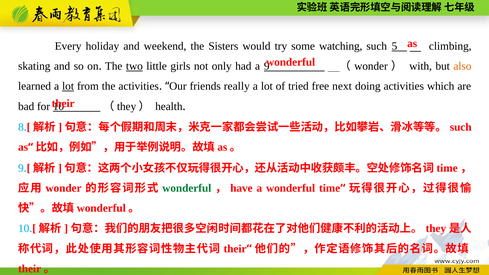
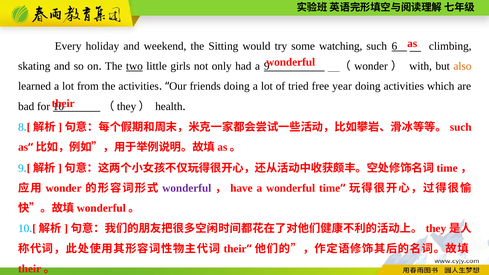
Sisters: Sisters -> Sitting
5: 5 -> 6
lot at (68, 86) underline: present -> none
friends really: really -> doing
next: next -> year
wonderful at (187, 188) colour: green -> purple
